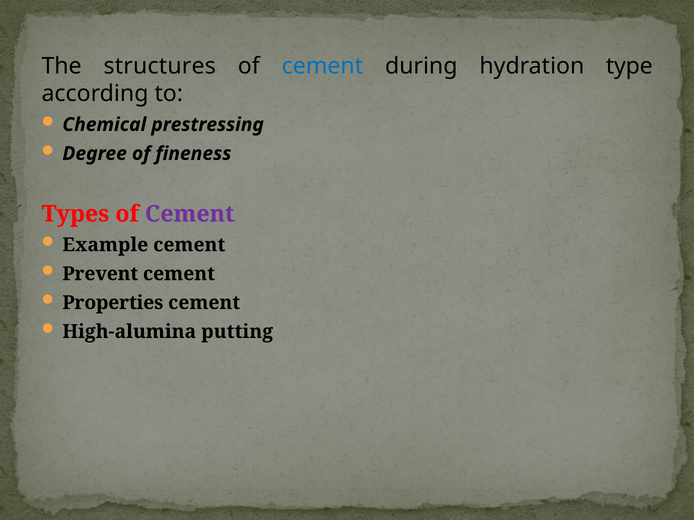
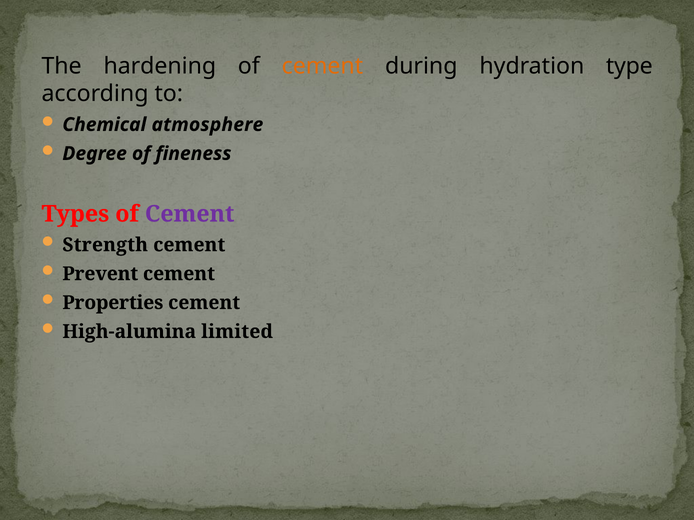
structures: structures -> hardening
cement at (322, 66) colour: blue -> orange
prestressing: prestressing -> atmosphere
Example: Example -> Strength
putting: putting -> limited
